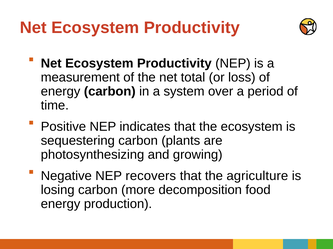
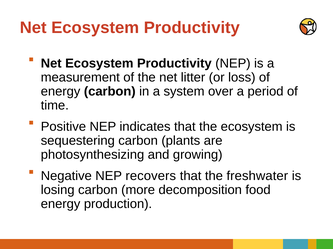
total: total -> litter
agriculture: agriculture -> freshwater
